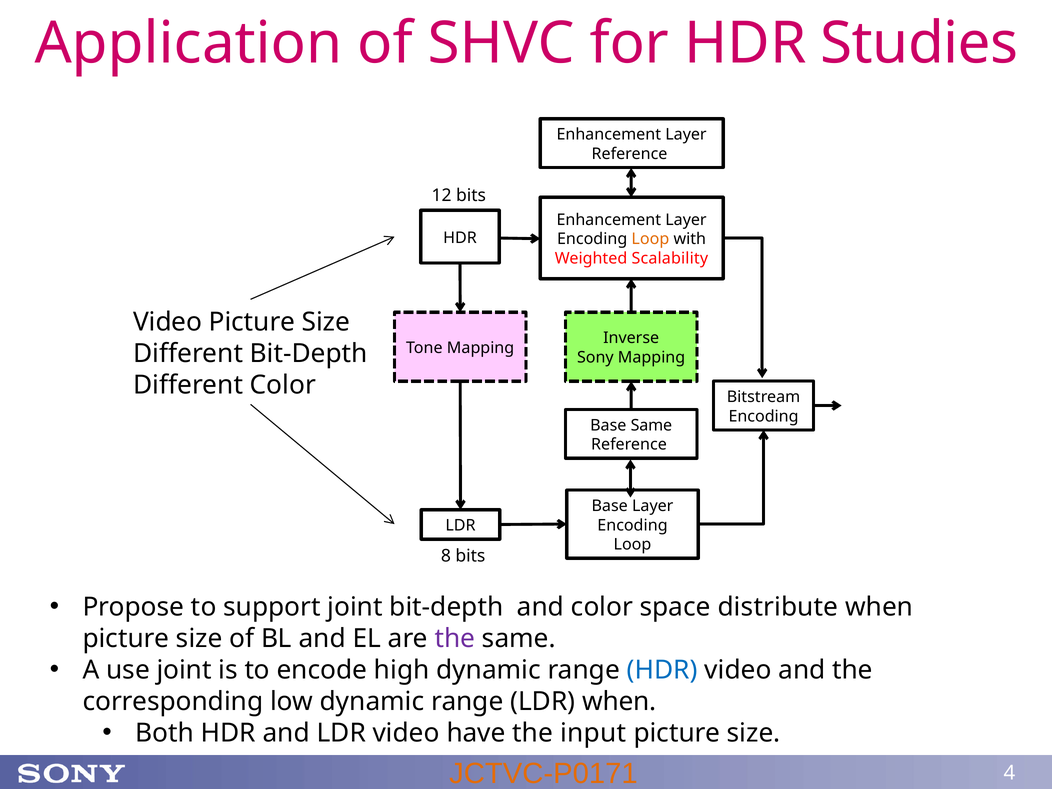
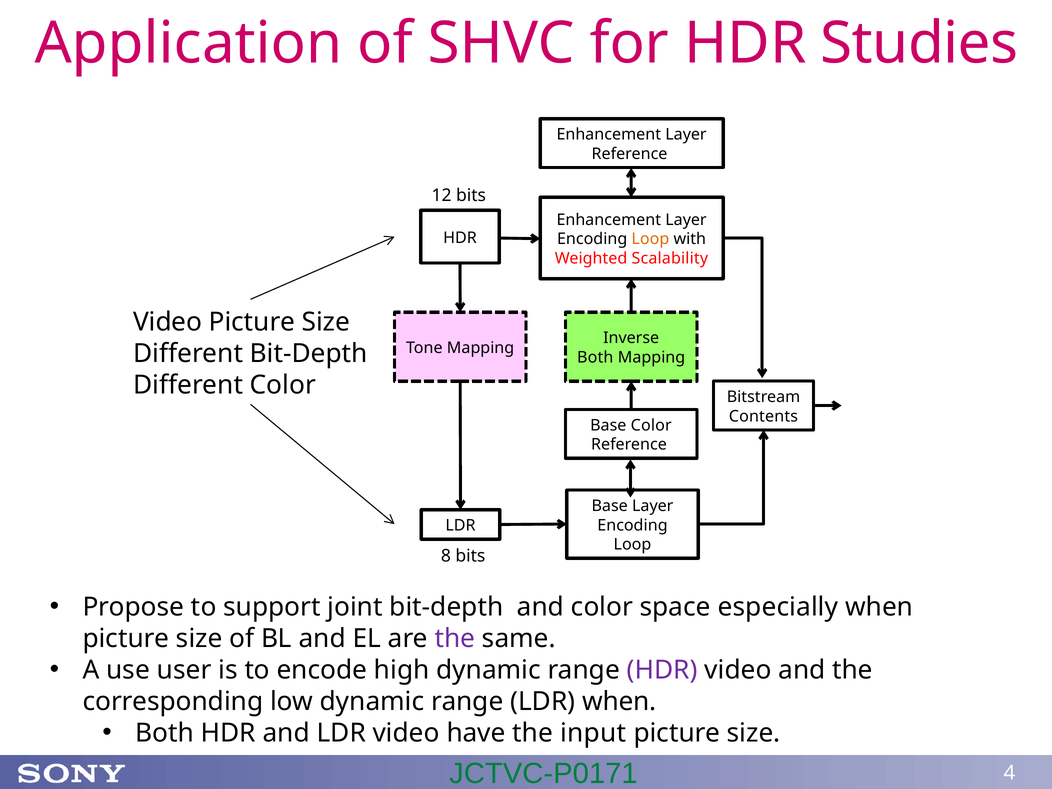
Sony at (595, 357): Sony -> Both
Encoding at (764, 416): Encoding -> Contents
Base Same: Same -> Color
distribute: distribute -> especially
use joint: joint -> user
HDR at (662, 670) colour: blue -> purple
JCTVC-P0171 colour: orange -> green
